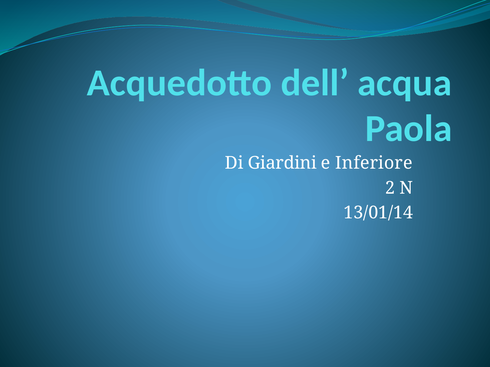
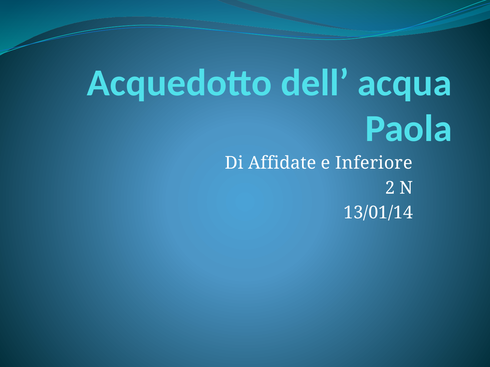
Giardini: Giardini -> Affidate
